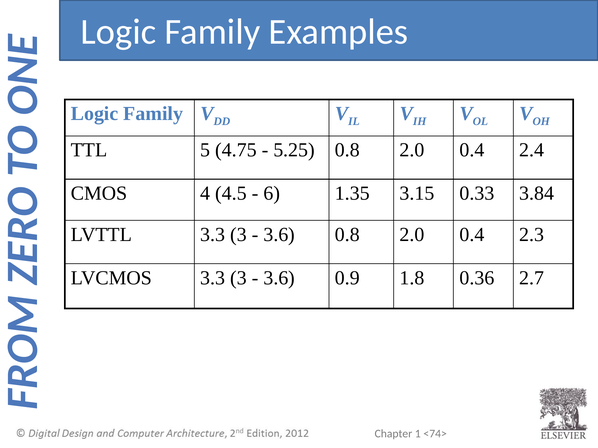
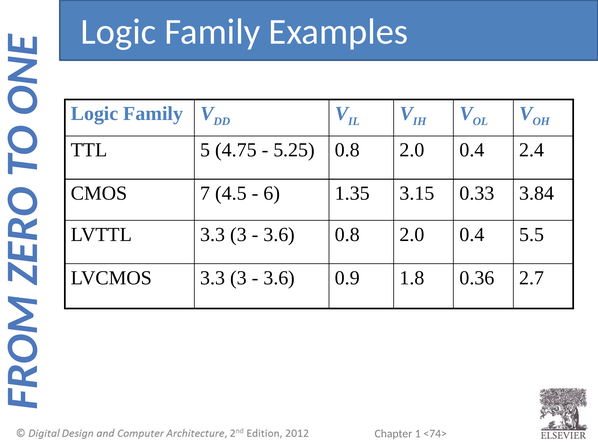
4: 4 -> 7
2.3: 2.3 -> 5.5
